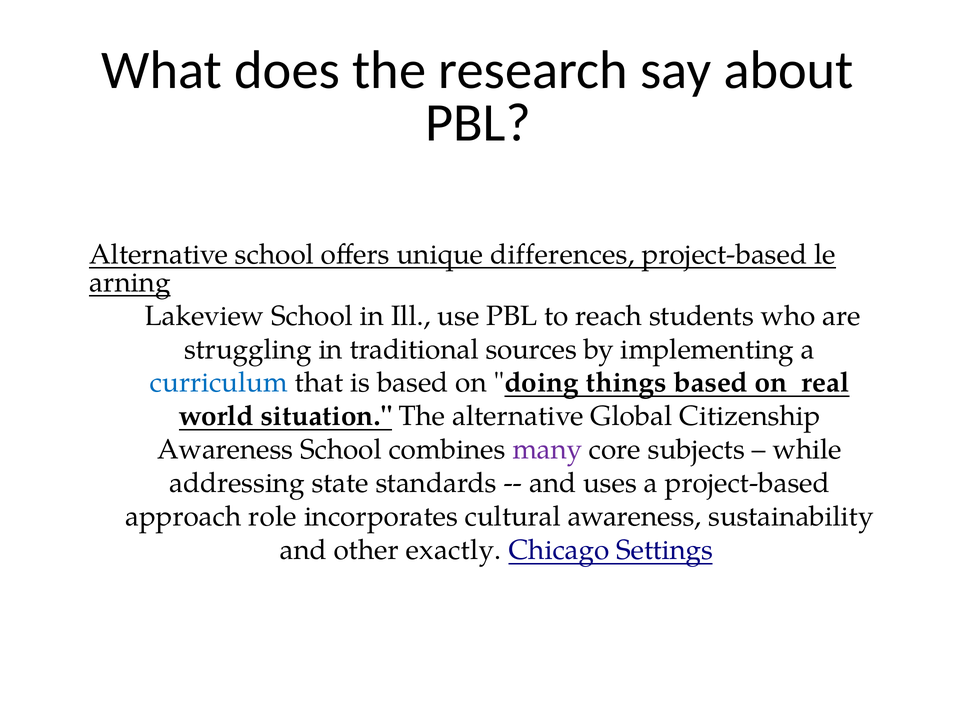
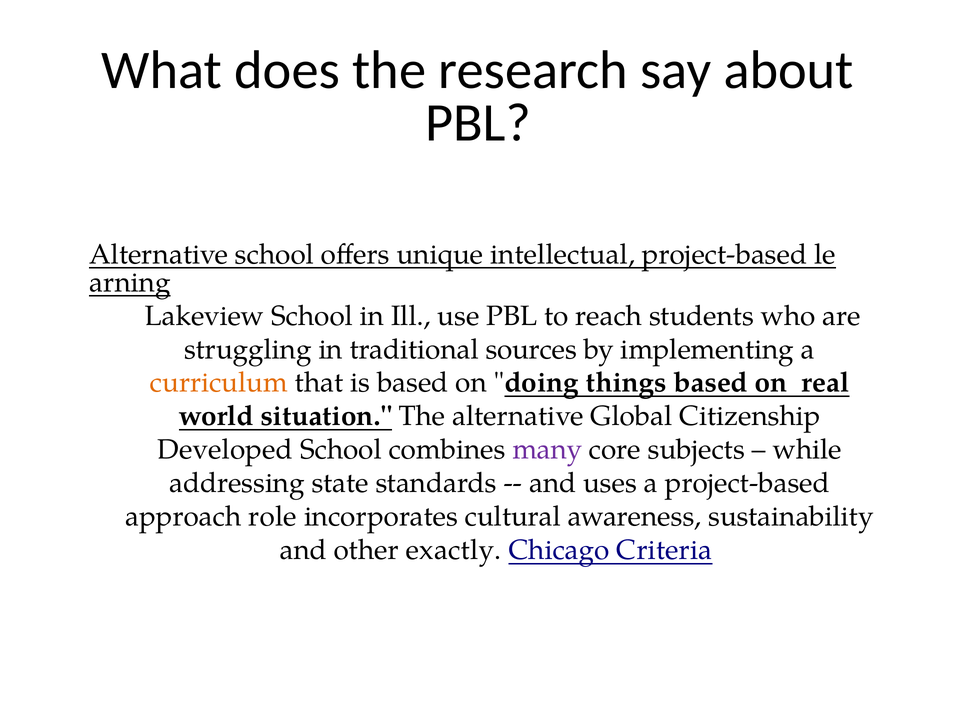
differences: differences -> intellectual
curriculum colour: blue -> orange
Awareness at (225, 450): Awareness -> Developed
Settings: Settings -> Criteria
